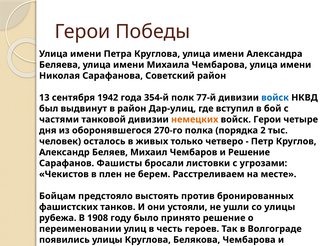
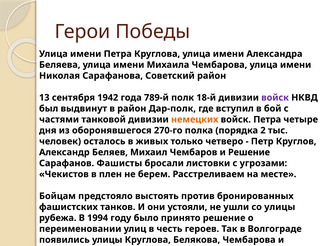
354-й: 354-й -> 789-й
77-й: 77-й -> 18-й
войск at (275, 98) colour: blue -> purple
Дар-улиц: Дар-улиц -> Дар-полк
войск Герои: Герои -> Петра
1908: 1908 -> 1994
